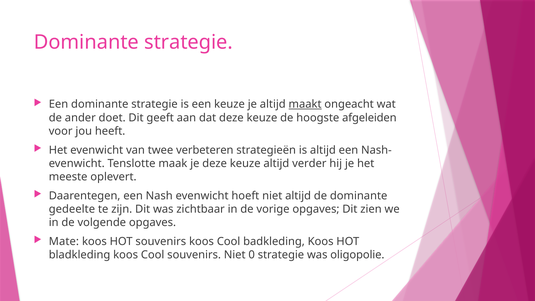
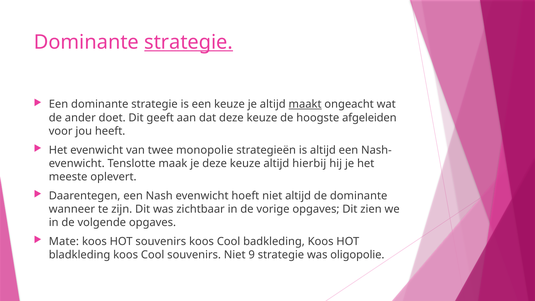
strategie at (189, 42) underline: none -> present
verbeteren: verbeteren -> monopolie
verder: verder -> hierbij
gedeelte: gedeelte -> wanneer
0: 0 -> 9
